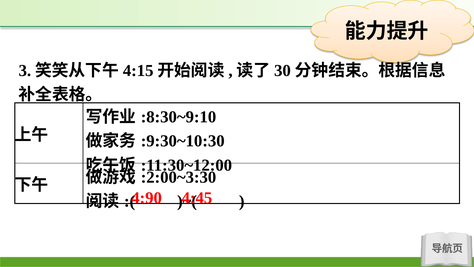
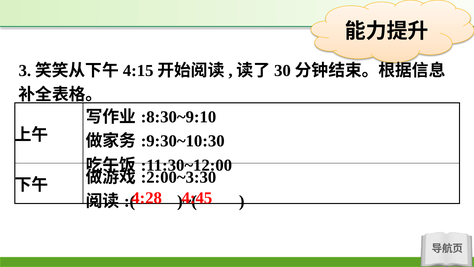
4:90: 4:90 -> 4:28
